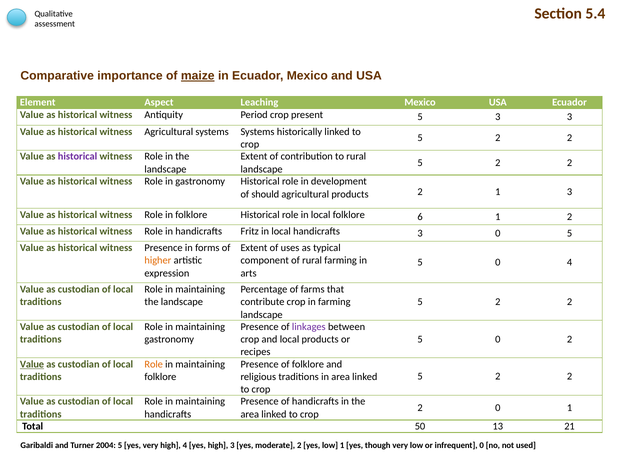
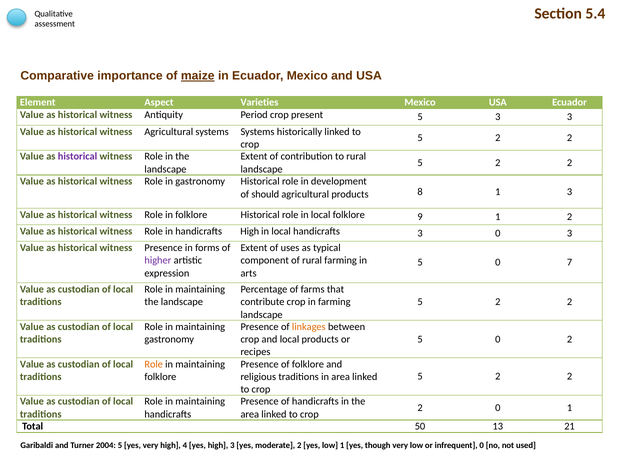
Leaching: Leaching -> Varieties
products 2: 2 -> 8
6: 6 -> 9
handicrafts Fritz: Fritz -> High
0 5: 5 -> 3
higher colour: orange -> purple
0 4: 4 -> 7
linkages colour: purple -> orange
Value at (32, 364) underline: present -> none
